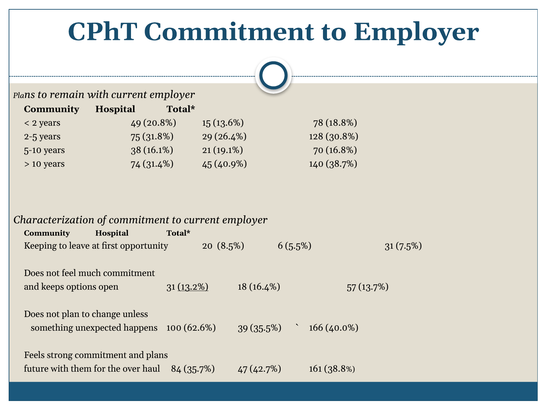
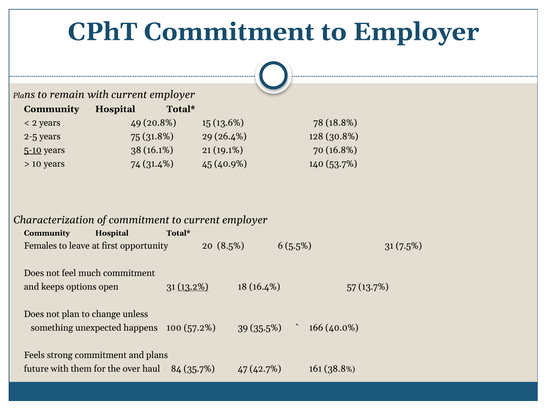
5-10 underline: none -> present
38.7%: 38.7% -> 53.7%
Keeping: Keeping -> Females
62.6%: 62.6% -> 57.2%
